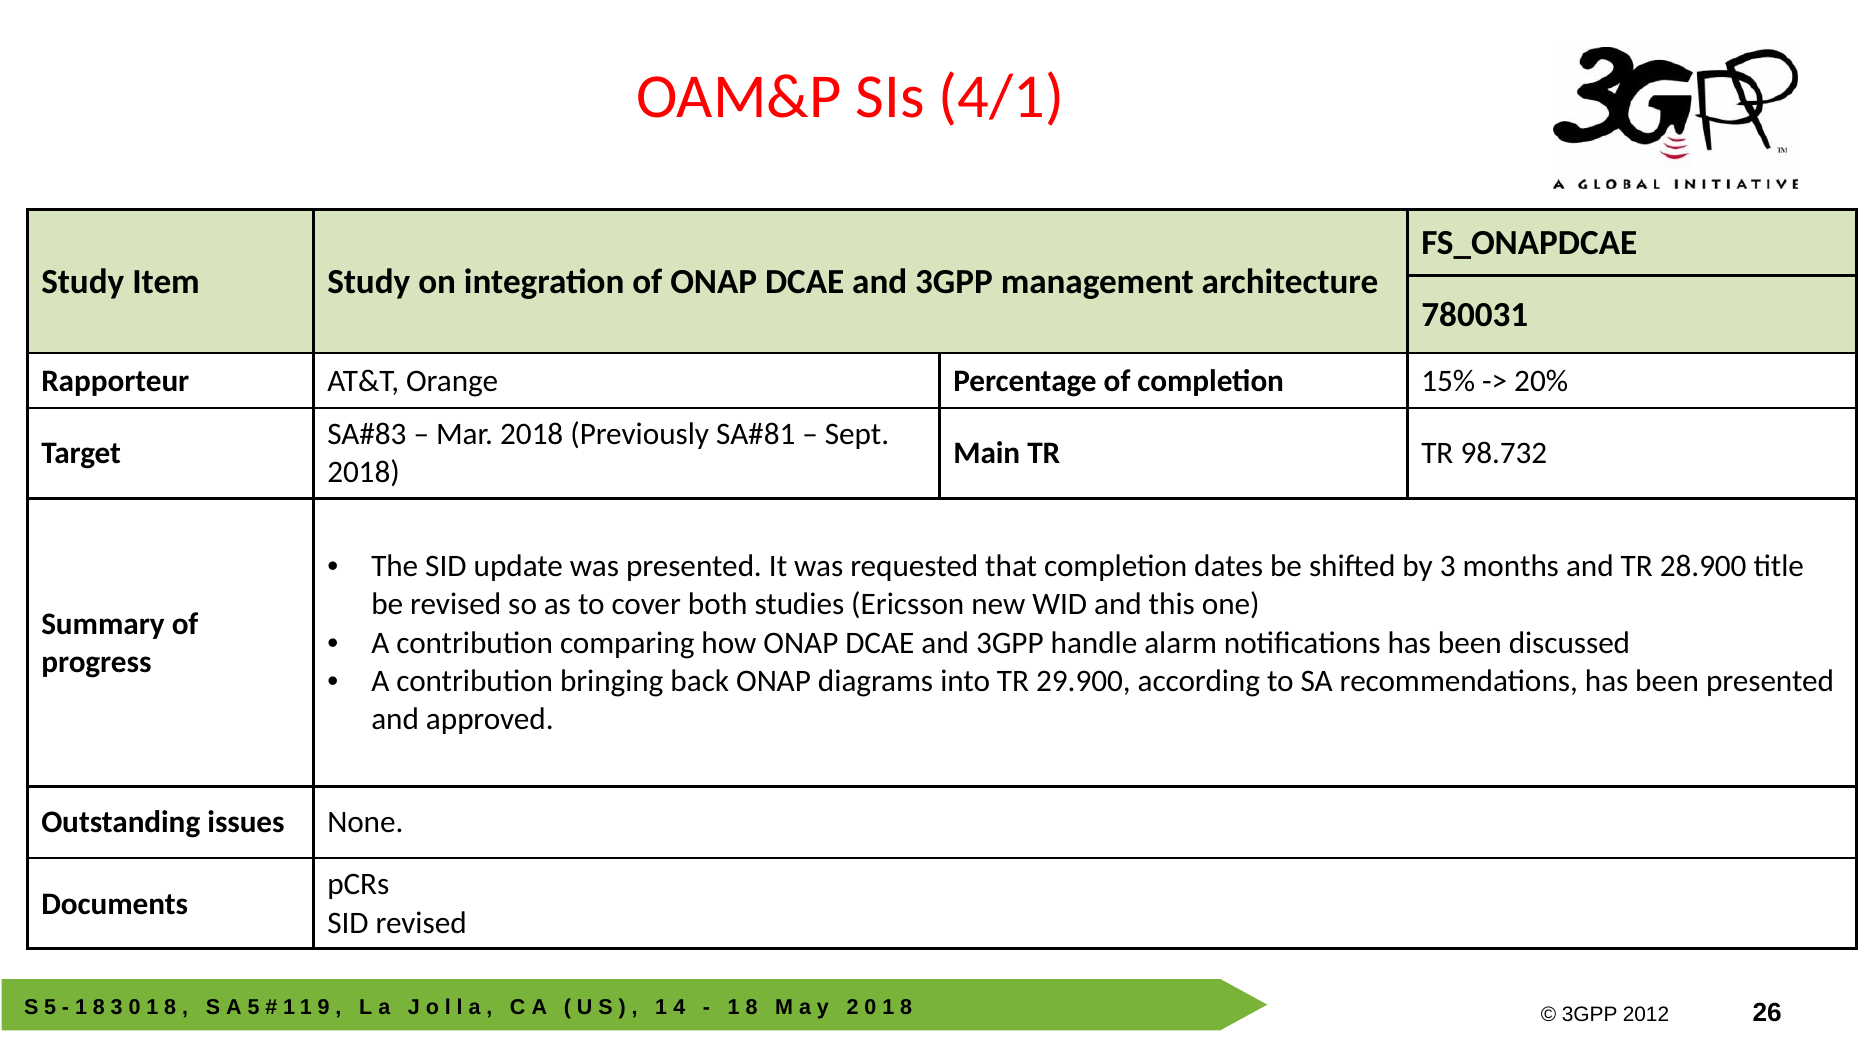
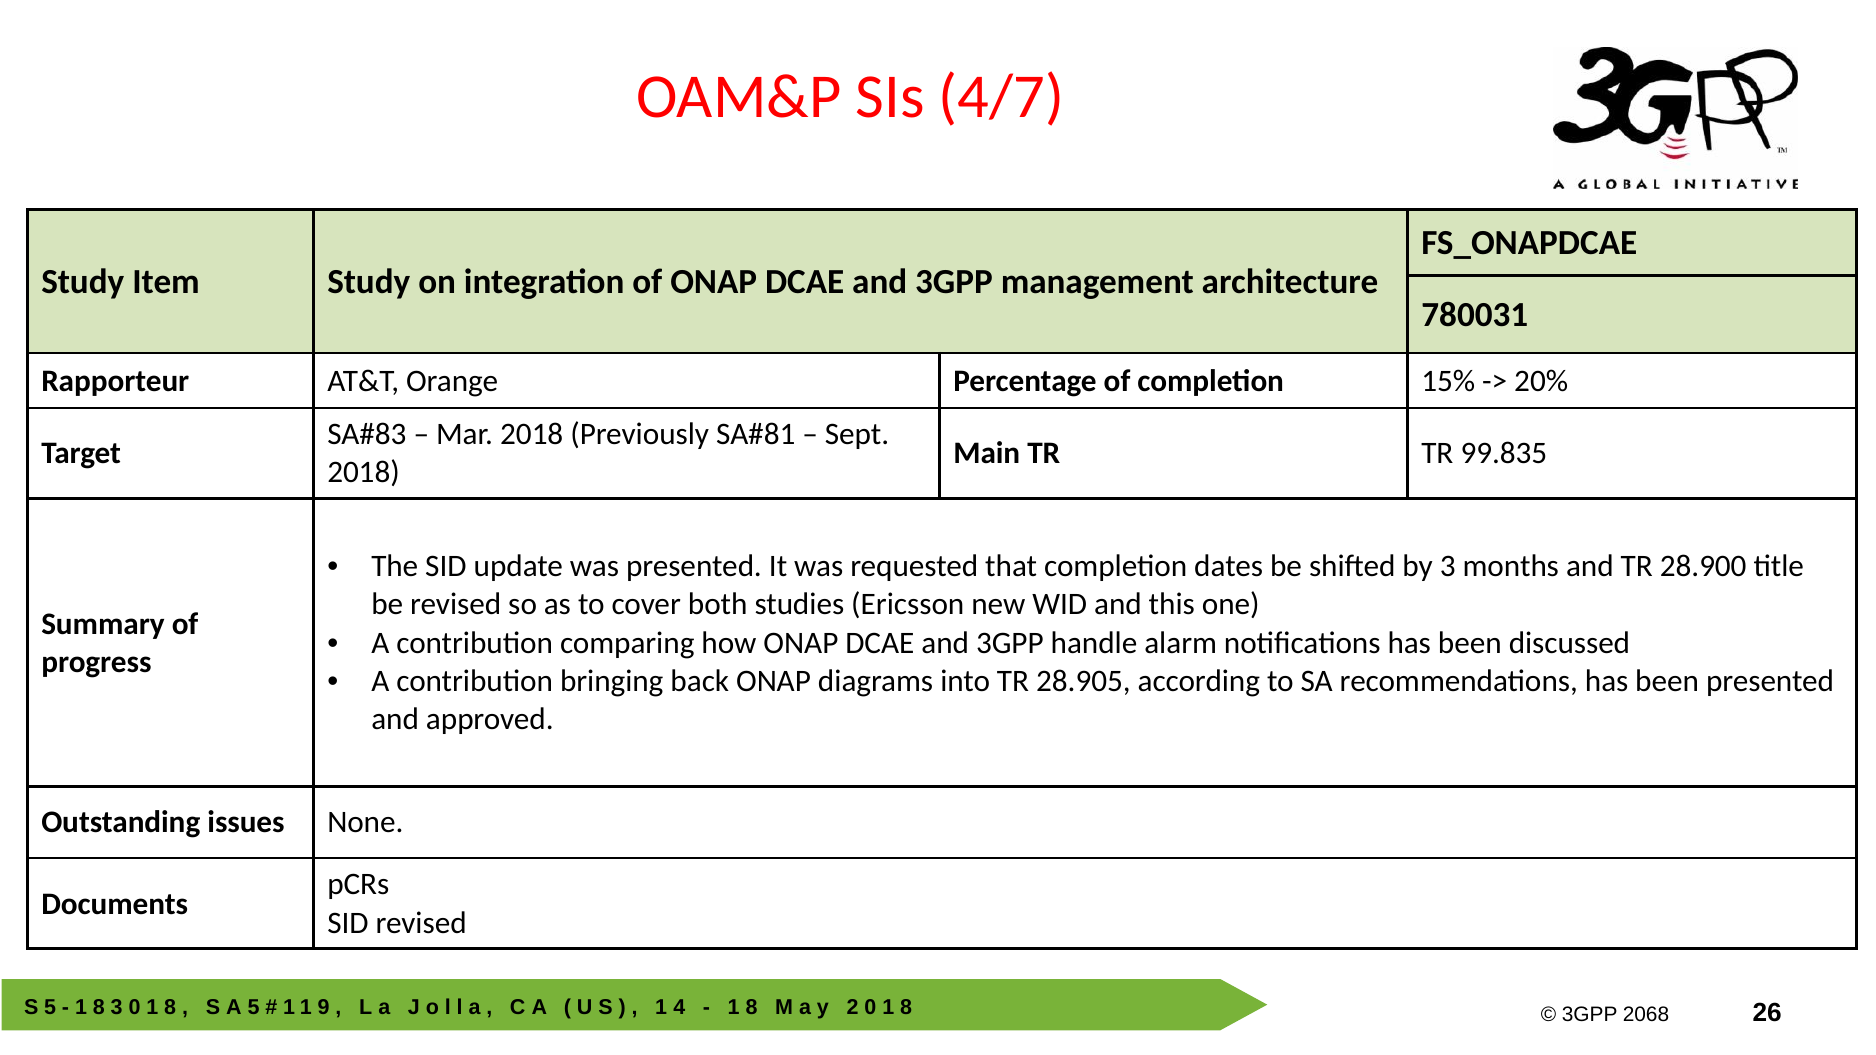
4/1: 4/1 -> 4/7
98.732: 98.732 -> 99.835
29.900: 29.900 -> 28.905
2012 at (1646, 1015): 2012 -> 2068
